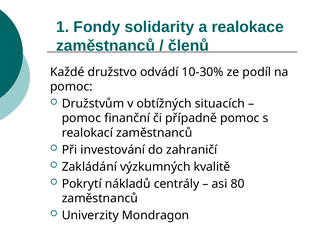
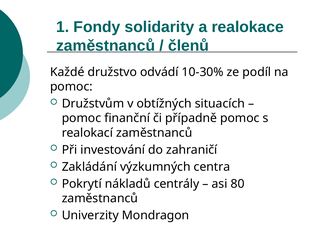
kvalitě: kvalitě -> centra
